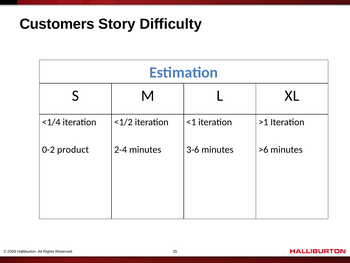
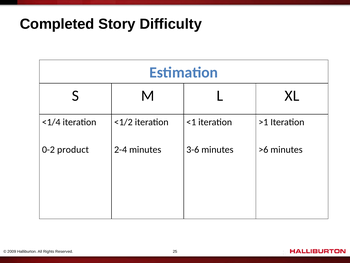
Customers: Customers -> Completed
